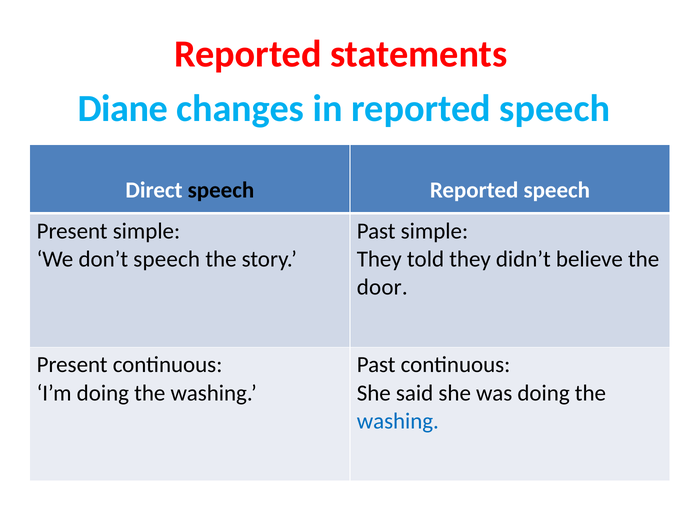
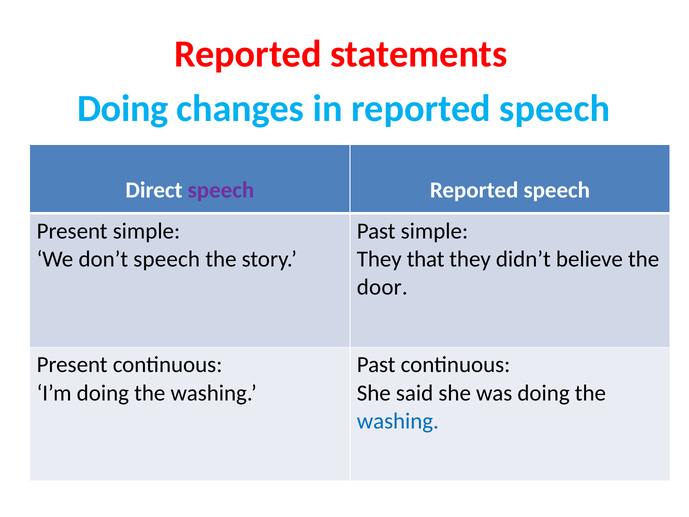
Diane at (123, 108): Diane -> Doing
speech at (221, 190) colour: black -> purple
told: told -> that
